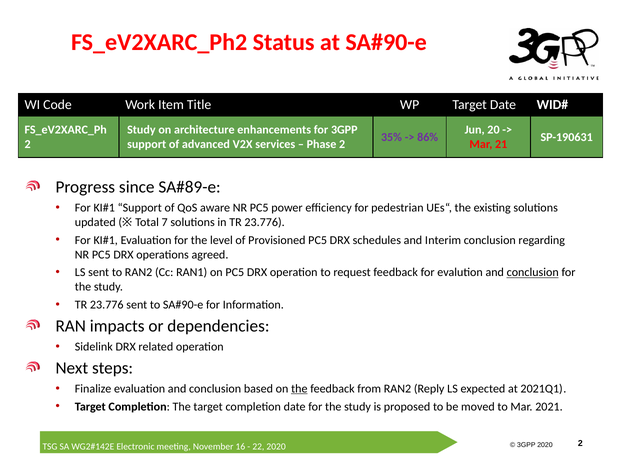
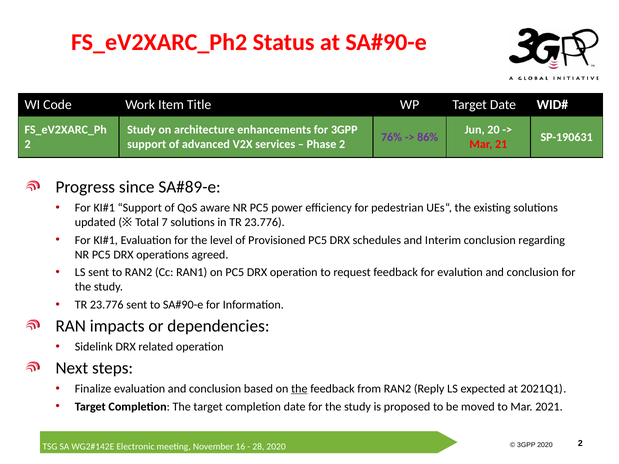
35%: 35% -> 76%
conclusion at (533, 273) underline: present -> none
22: 22 -> 28
